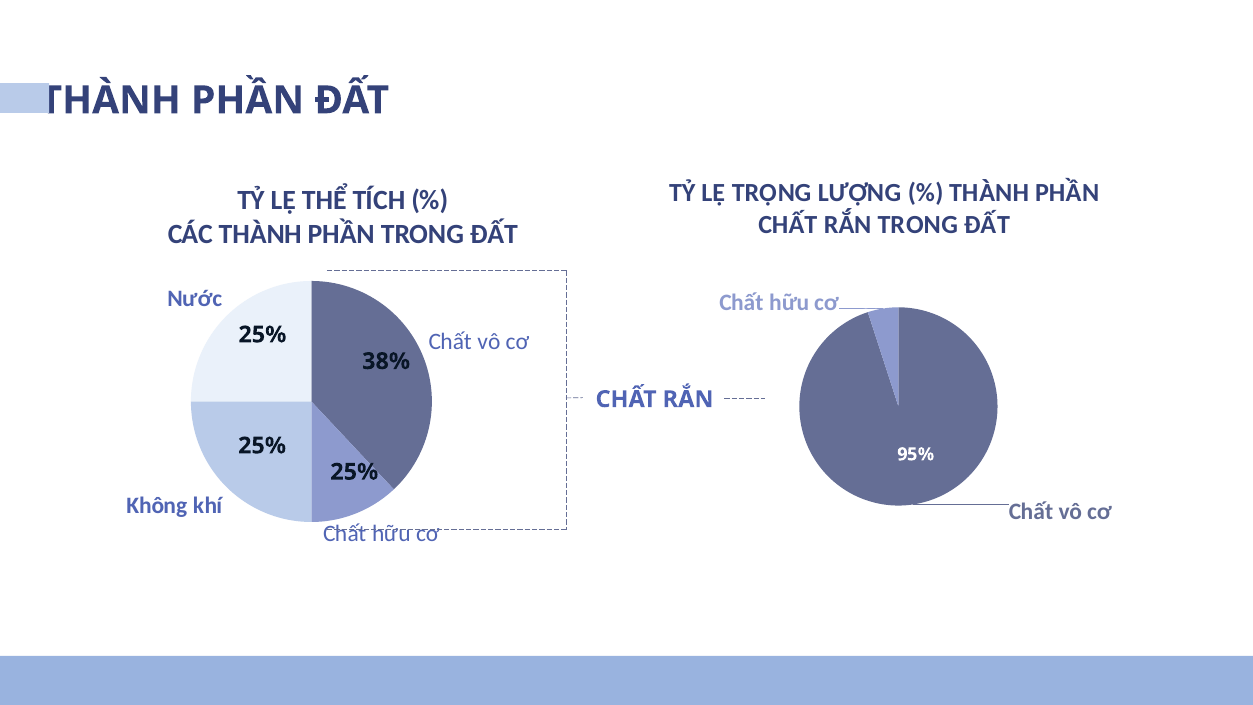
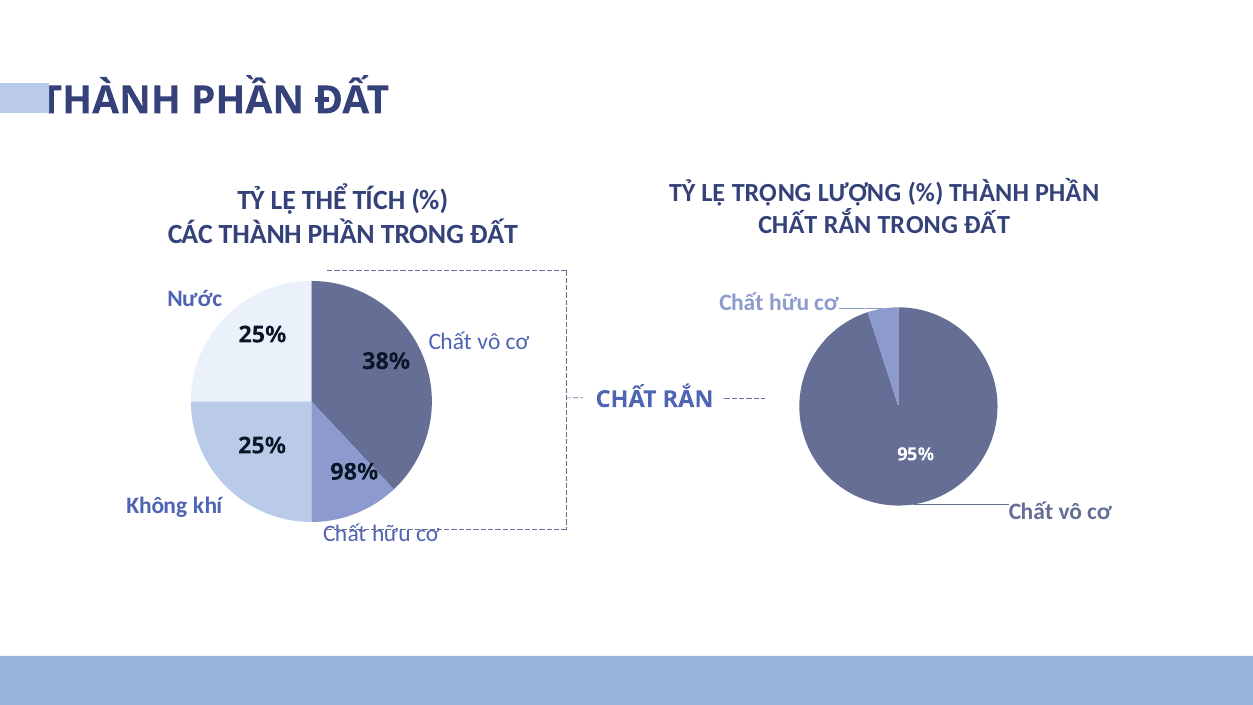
25% at (354, 472): 25% -> 98%
